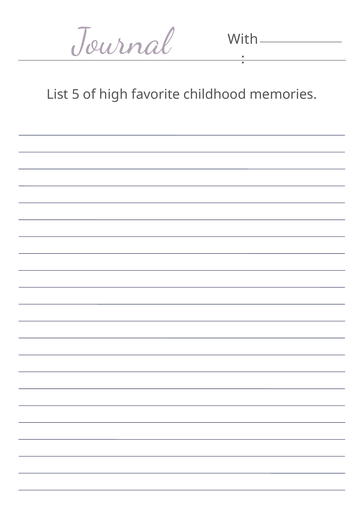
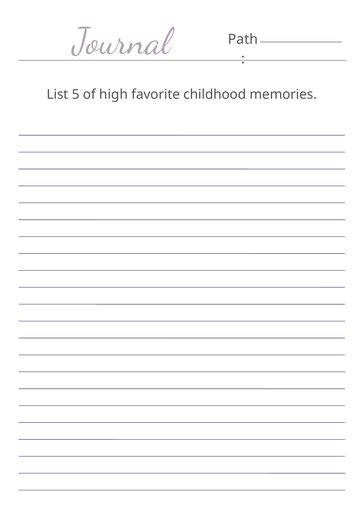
With: With -> Path
